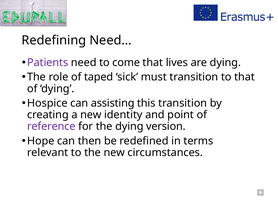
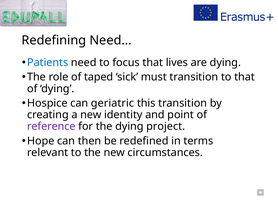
Patients colour: purple -> blue
come: come -> focus
assisting: assisting -> geriatric
version: version -> project
